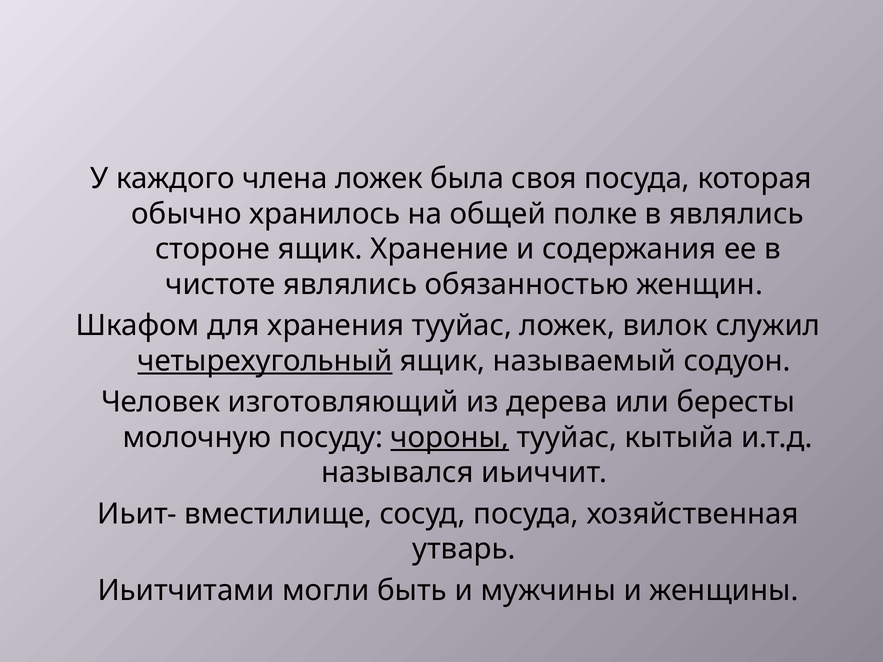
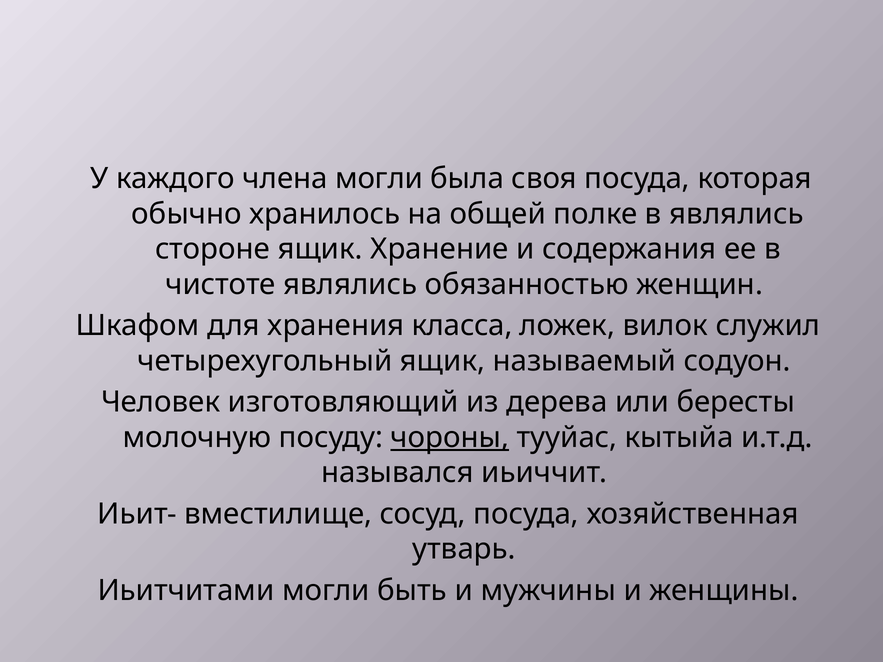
члена ложек: ложек -> могли
хранения тууйас: тууйас -> класса
четырехугольный underline: present -> none
